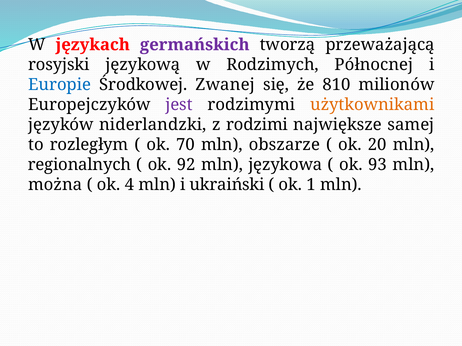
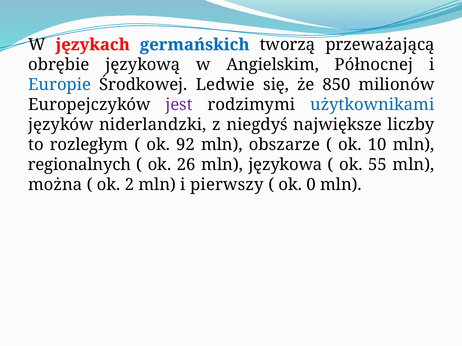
germańskich colour: purple -> blue
rosyjski: rosyjski -> obrębie
Rodzimych: Rodzimych -> Angielskim
Zwanej: Zwanej -> Ledwie
810: 810 -> 850
użytkownikami colour: orange -> blue
rodzimi: rodzimi -> niegdyś
samej: samej -> liczby
70: 70 -> 92
20: 20 -> 10
92: 92 -> 26
93: 93 -> 55
4: 4 -> 2
ukraiński: ukraiński -> pierwszy
1: 1 -> 0
